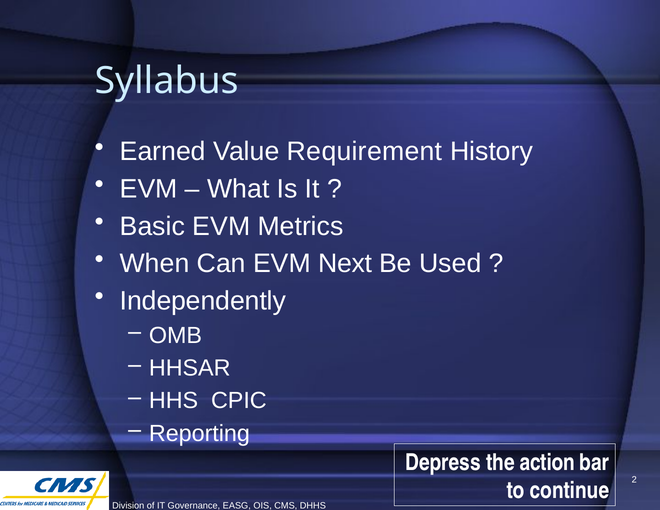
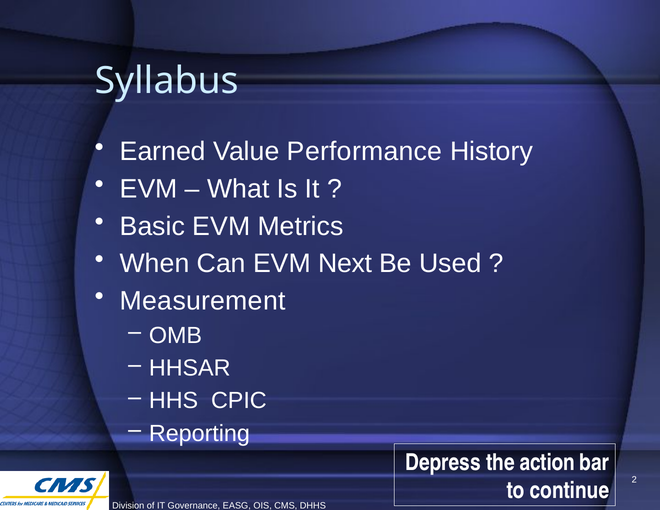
Requirement: Requirement -> Performance
Independently: Independently -> Measurement
